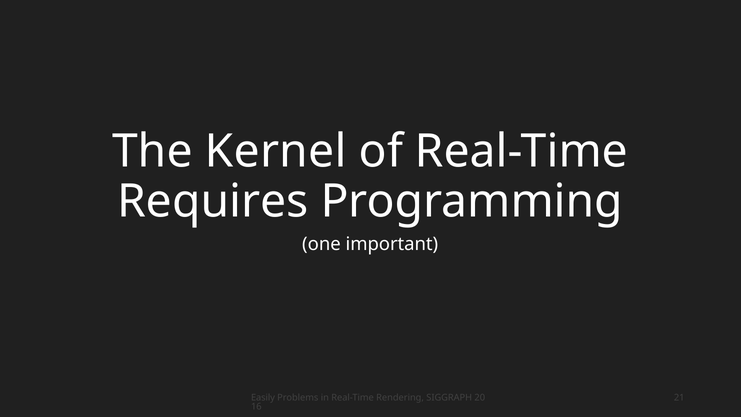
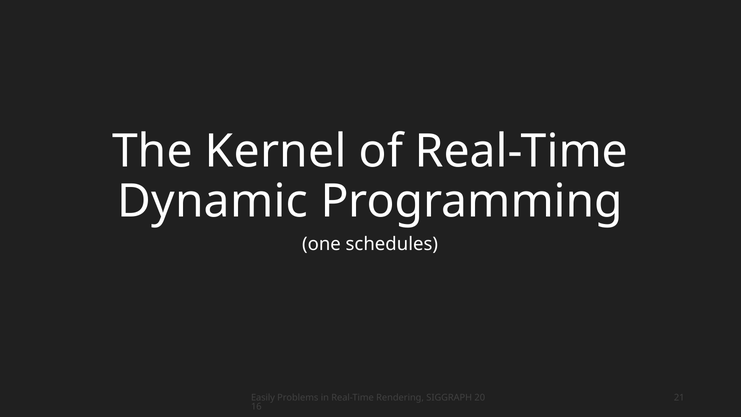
Requires: Requires -> Dynamic
important: important -> schedules
